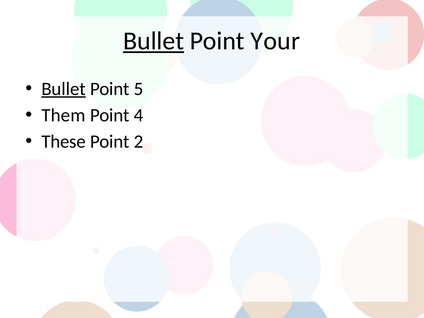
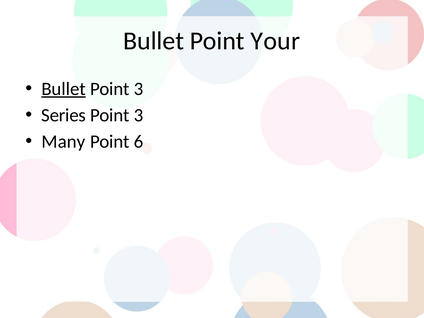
Bullet at (154, 41) underline: present -> none
5 at (139, 89): 5 -> 3
Them: Them -> Series
4 at (139, 115): 4 -> 3
These: These -> Many
2: 2 -> 6
